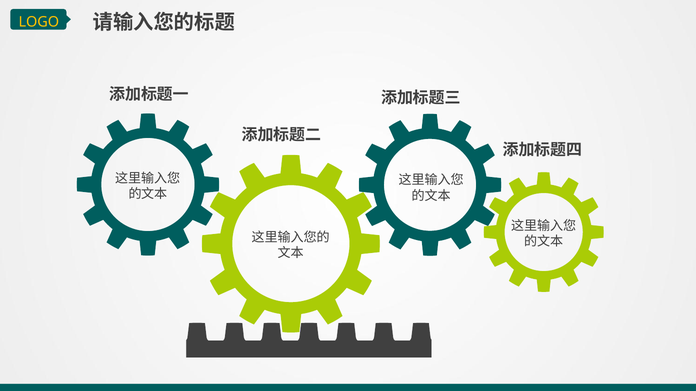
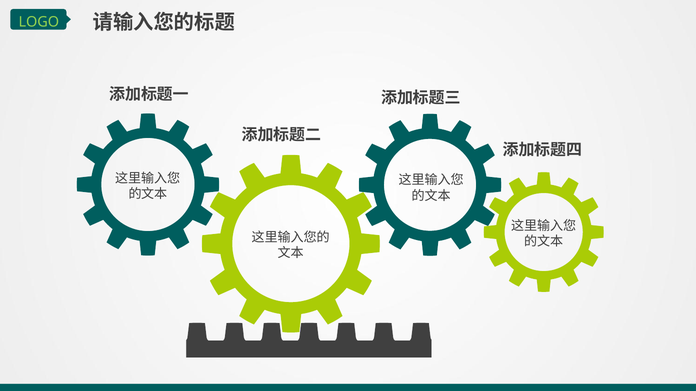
LOGO colour: yellow -> light green
